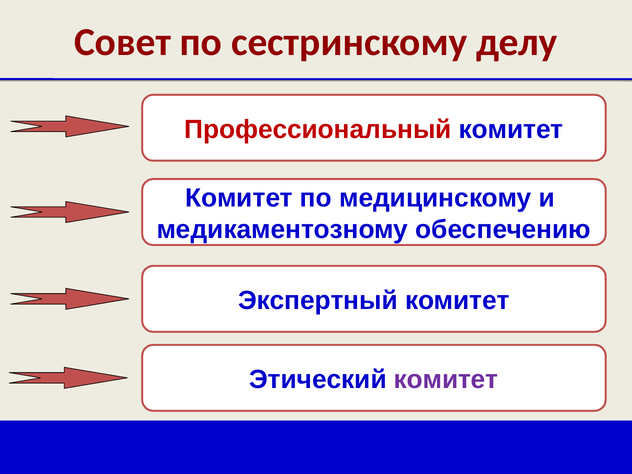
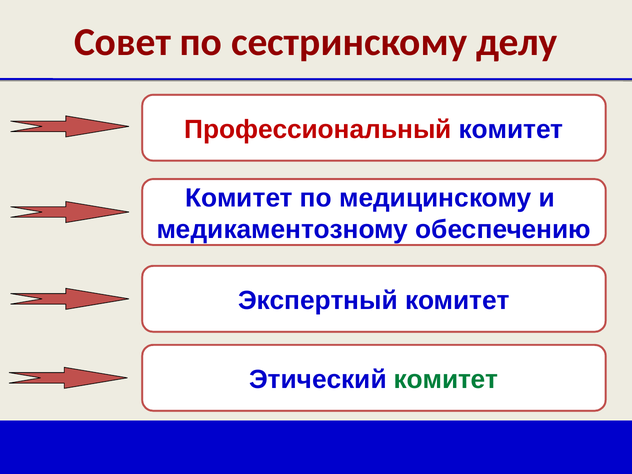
комитет at (446, 380) colour: purple -> green
